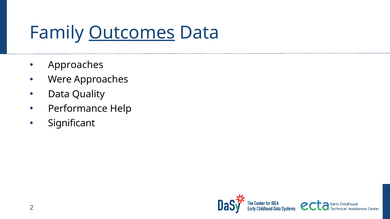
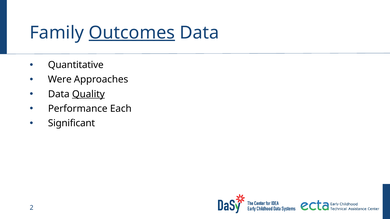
Approaches at (76, 65): Approaches -> Quantitative
Quality underline: none -> present
Help: Help -> Each
